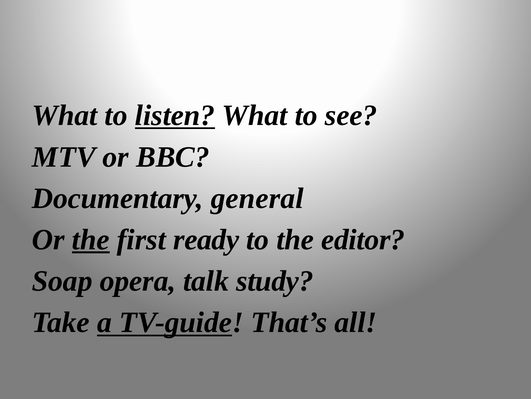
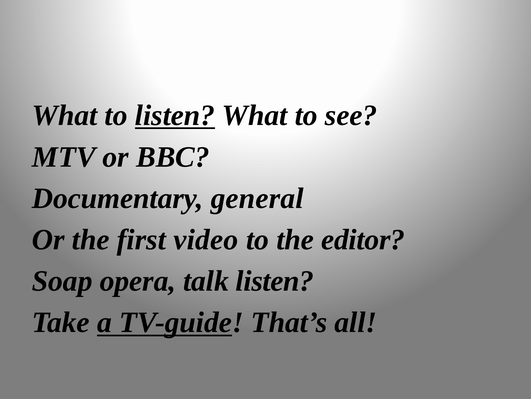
the at (91, 239) underline: present -> none
ready: ready -> video
talk study: study -> listen
